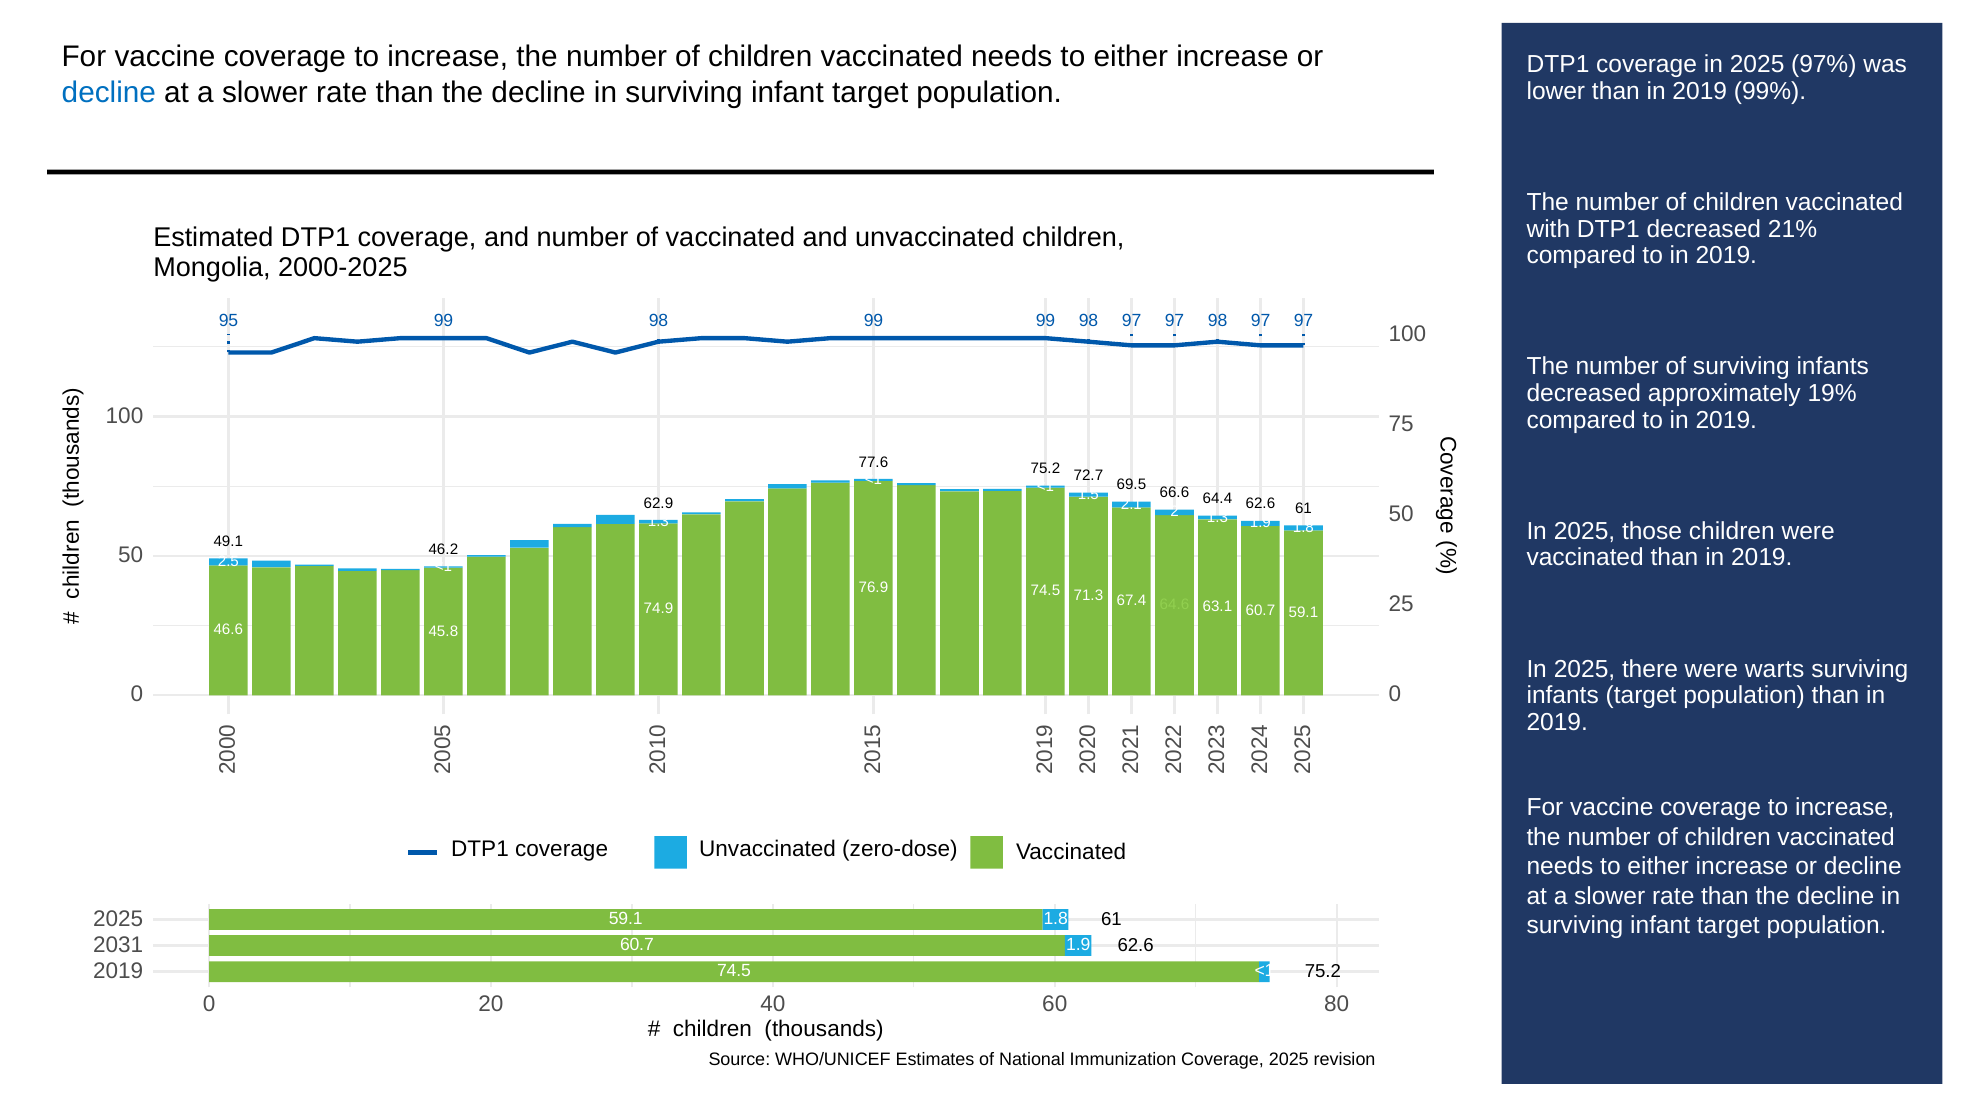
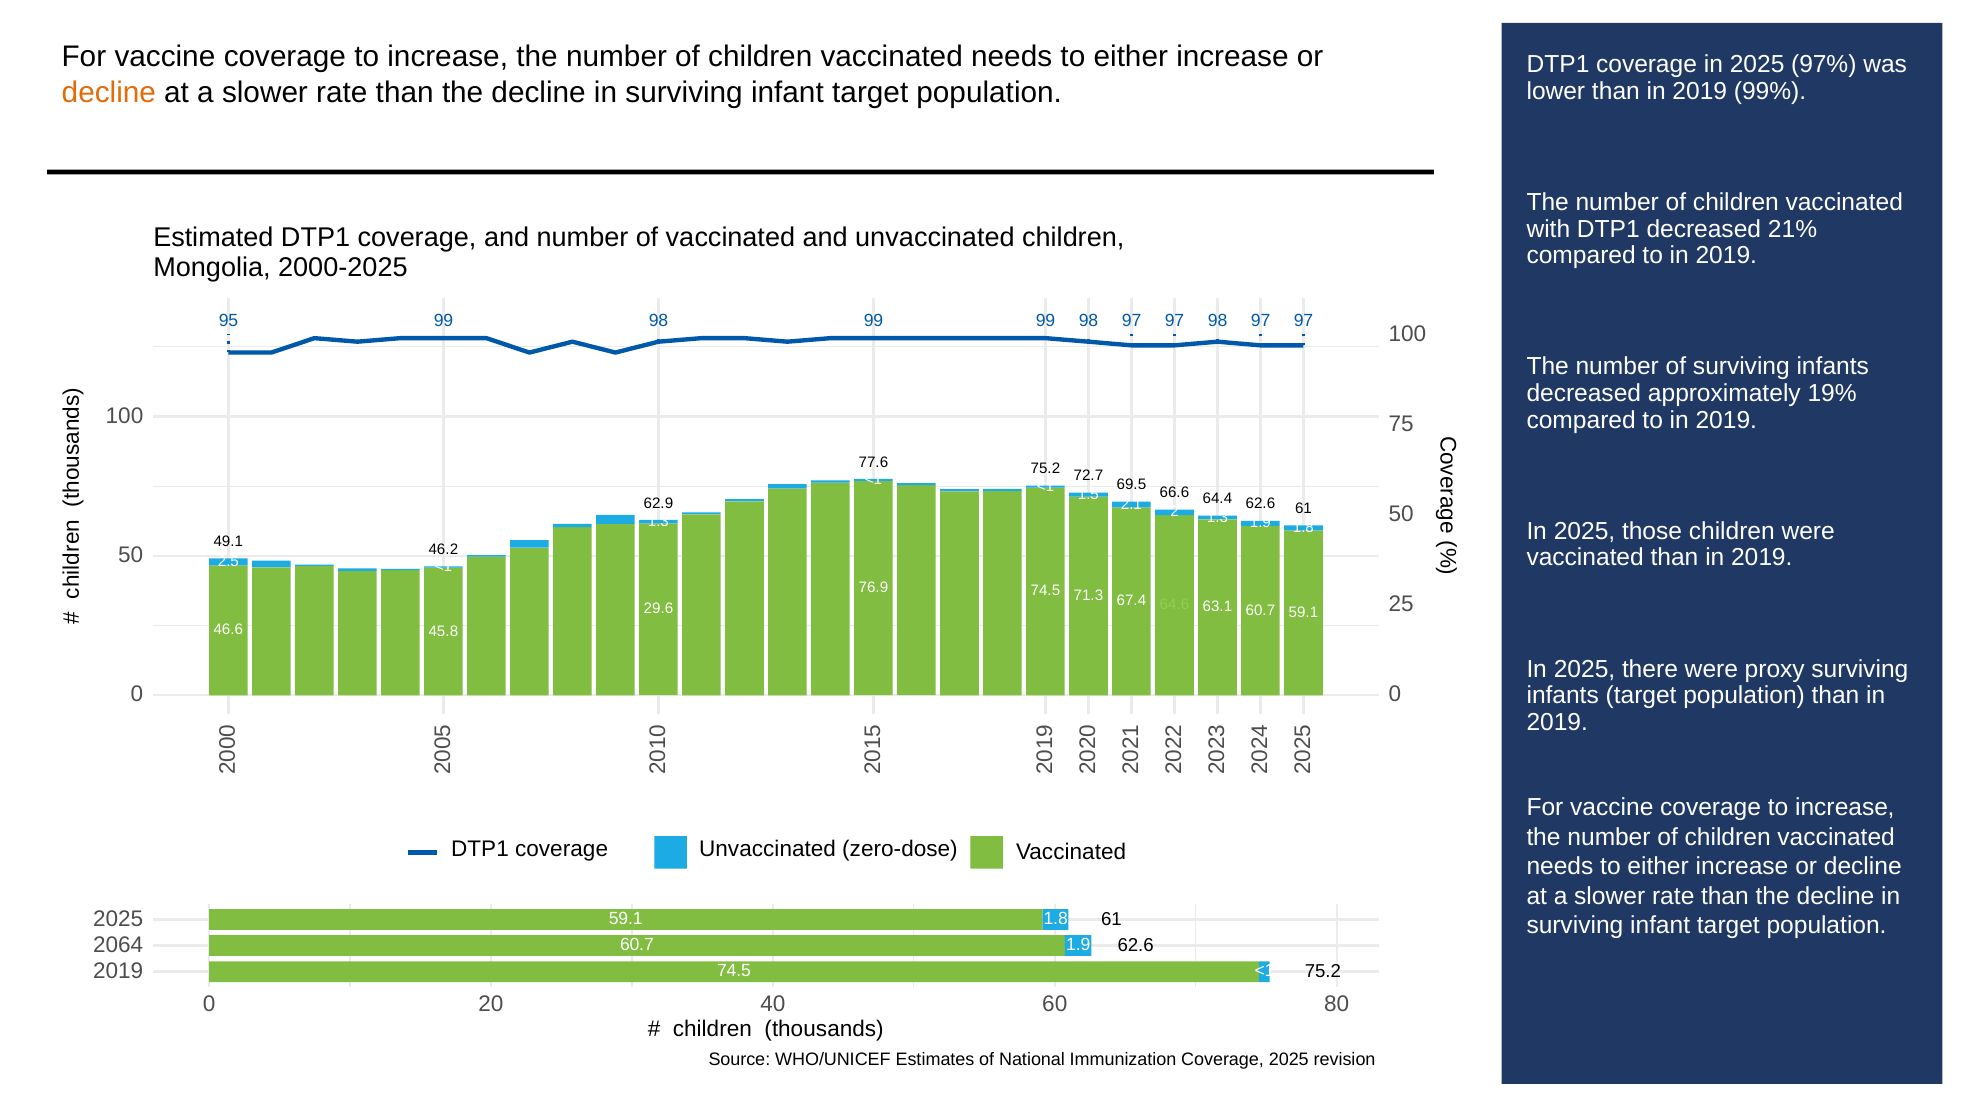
decline at (109, 92) colour: blue -> orange
74.9: 74.9 -> 29.6
warts: warts -> proxy
2031: 2031 -> 2064
